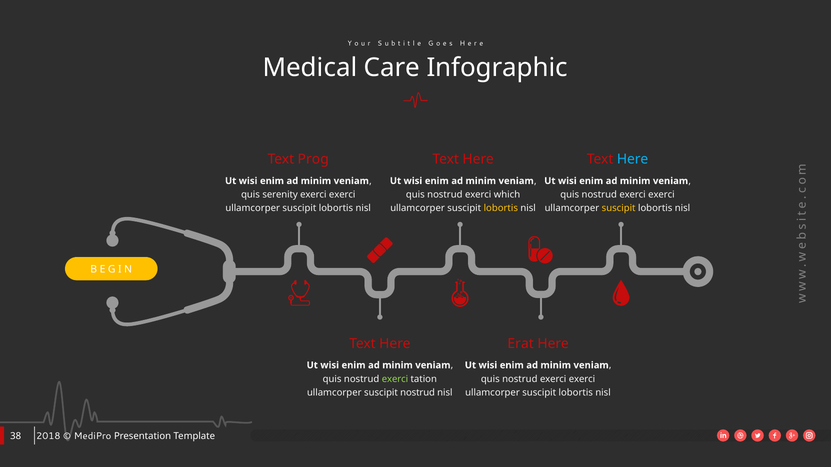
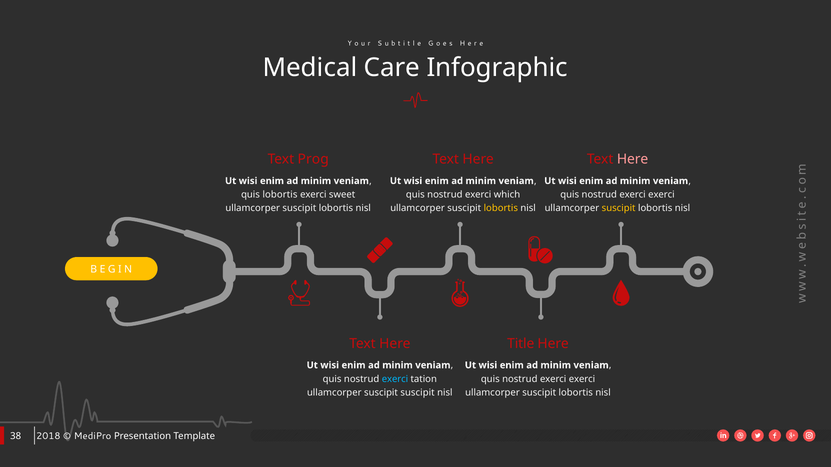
Here at (633, 159) colour: light blue -> pink
quis serenity: serenity -> lobortis
exerci at (342, 195): exerci -> sweet
Erat: Erat -> Title
exerci at (395, 379) colour: light green -> light blue
suscipit nostrud: nostrud -> suscipit
